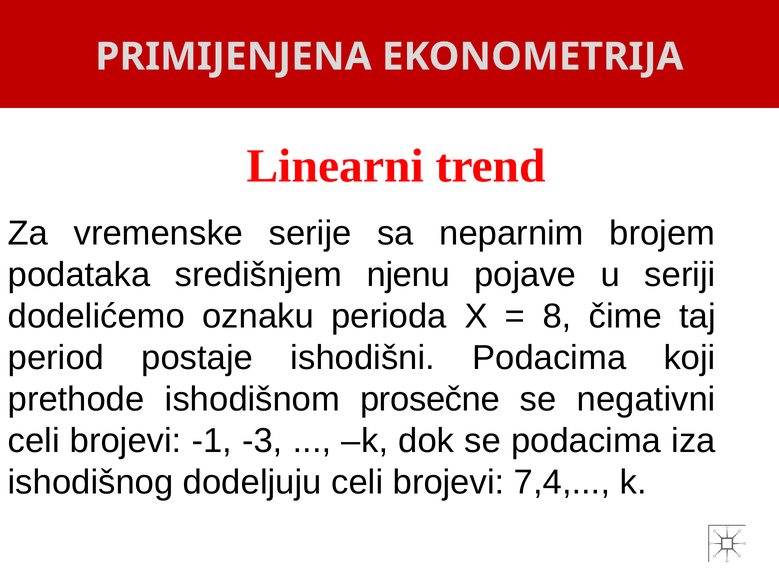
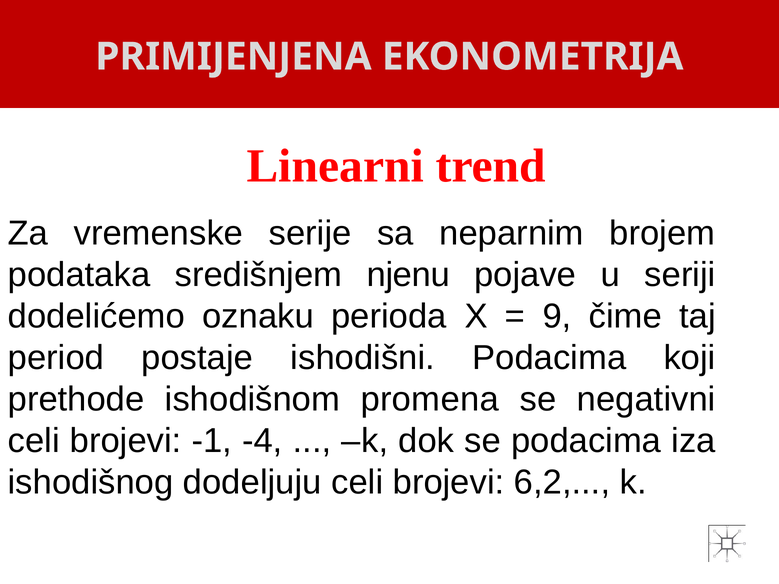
8: 8 -> 9
prosečne: prosečne -> promena
-3: -3 -> -4
7,4: 7,4 -> 6,2
